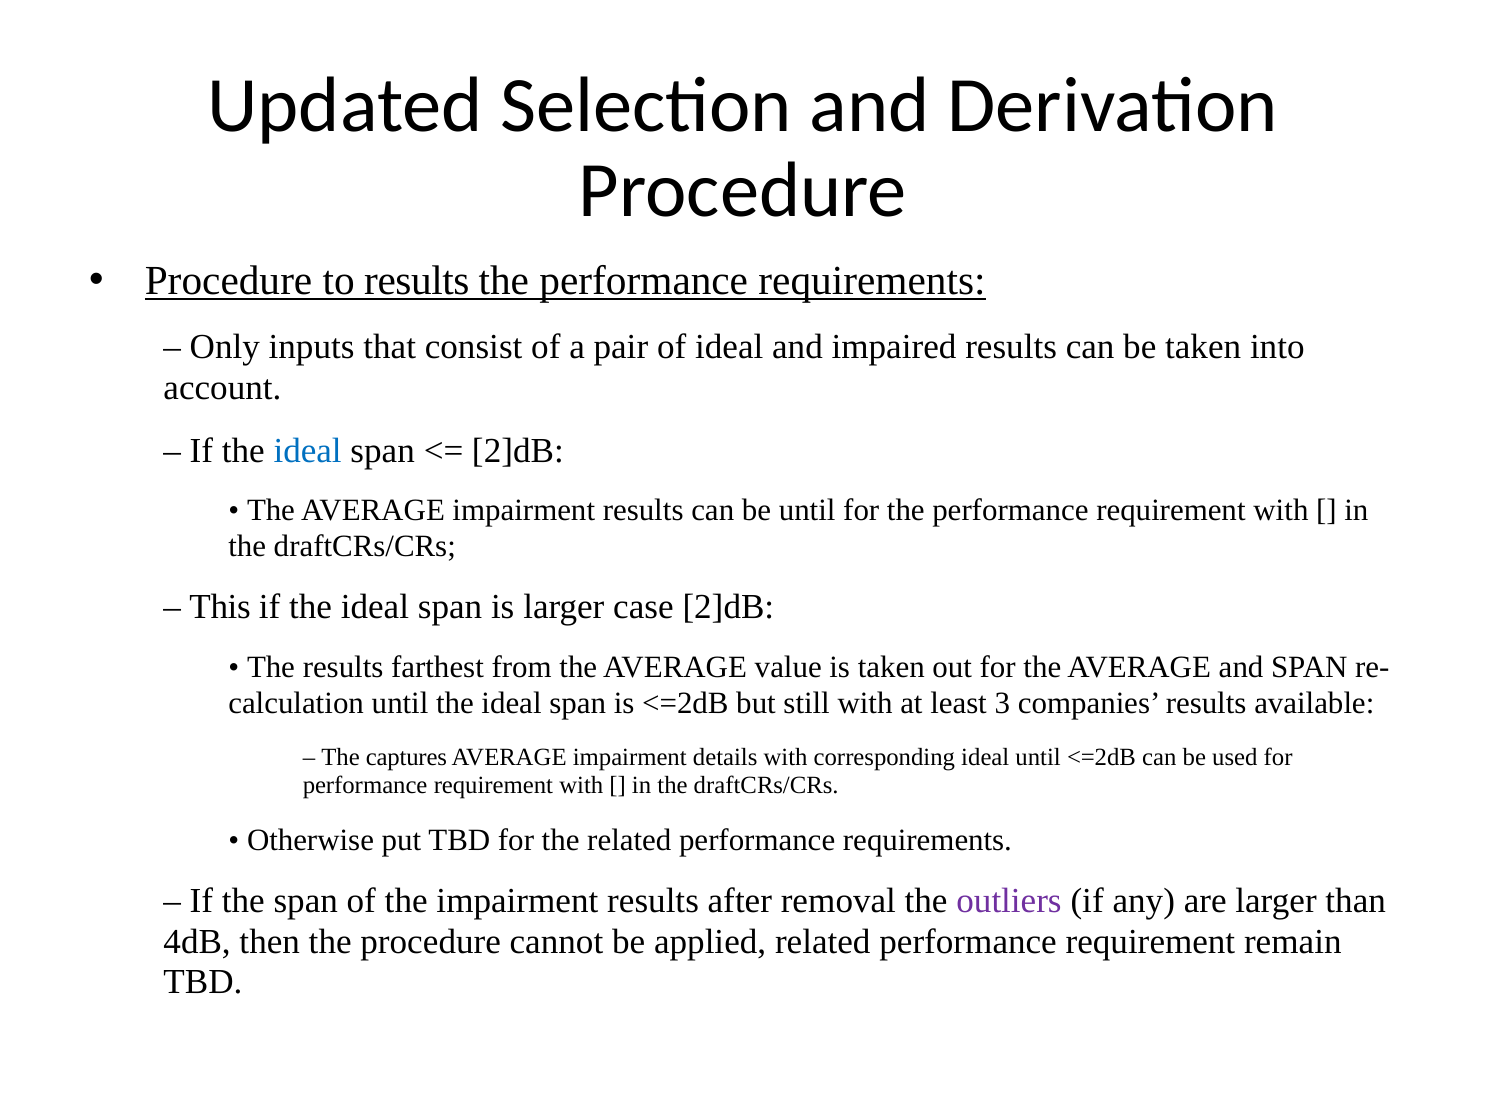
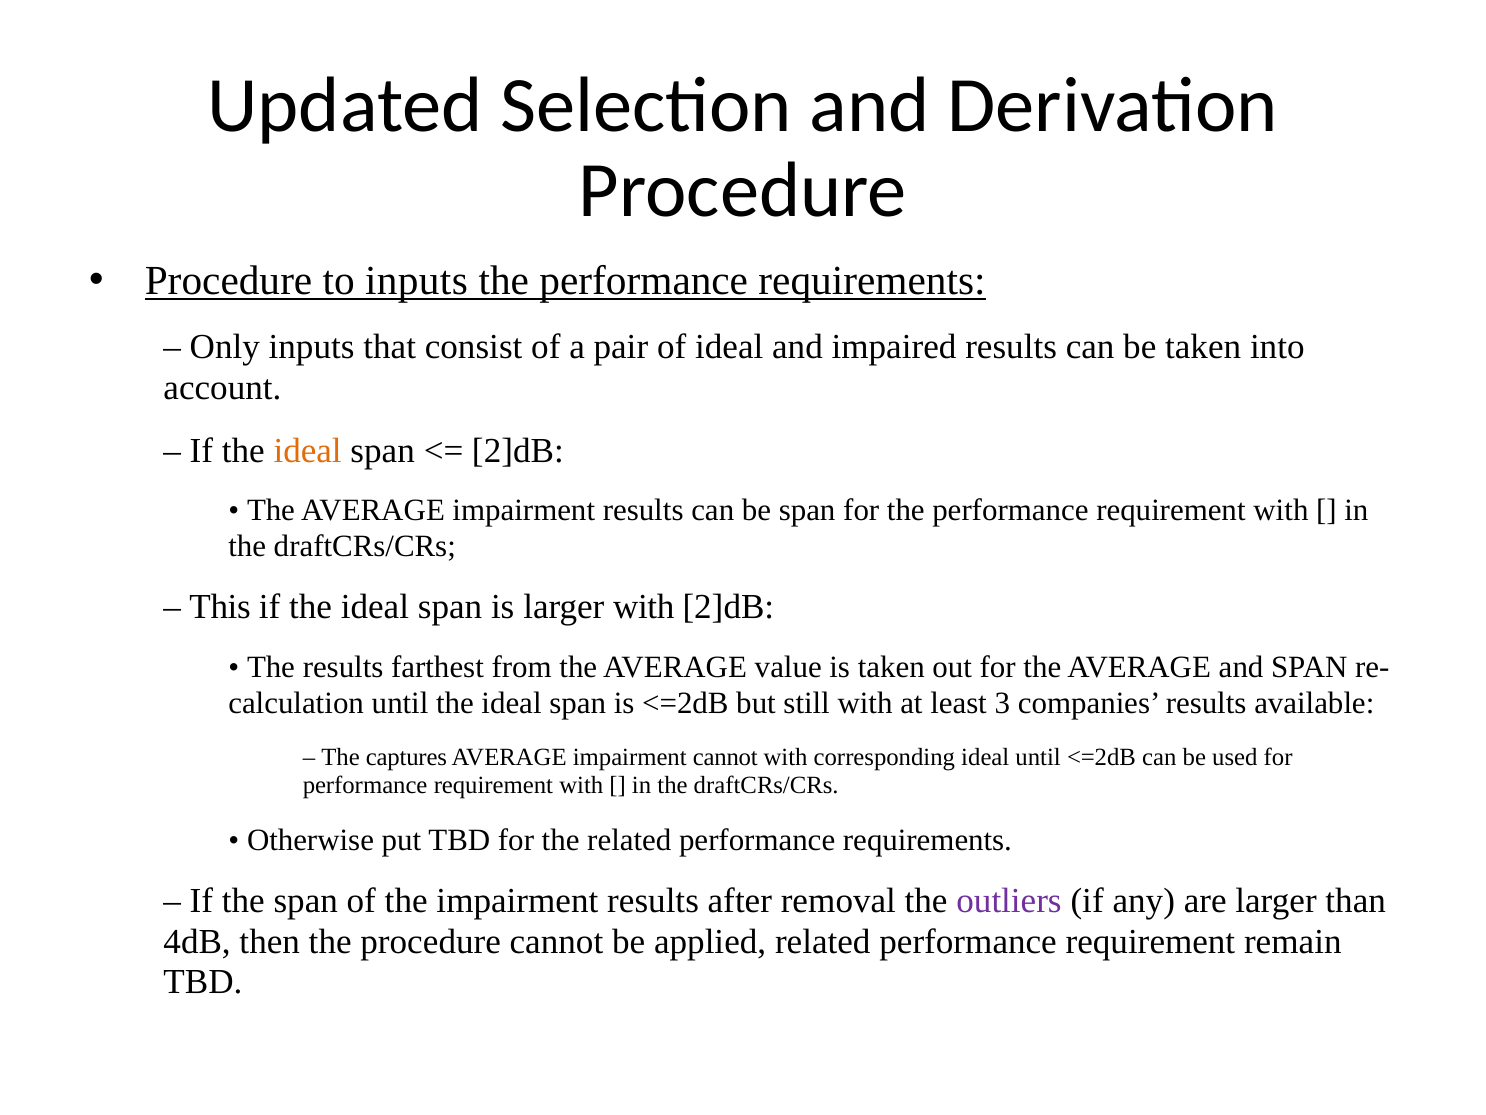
to results: results -> inputs
ideal at (308, 450) colour: blue -> orange
be until: until -> span
larger case: case -> with
impairment details: details -> cannot
